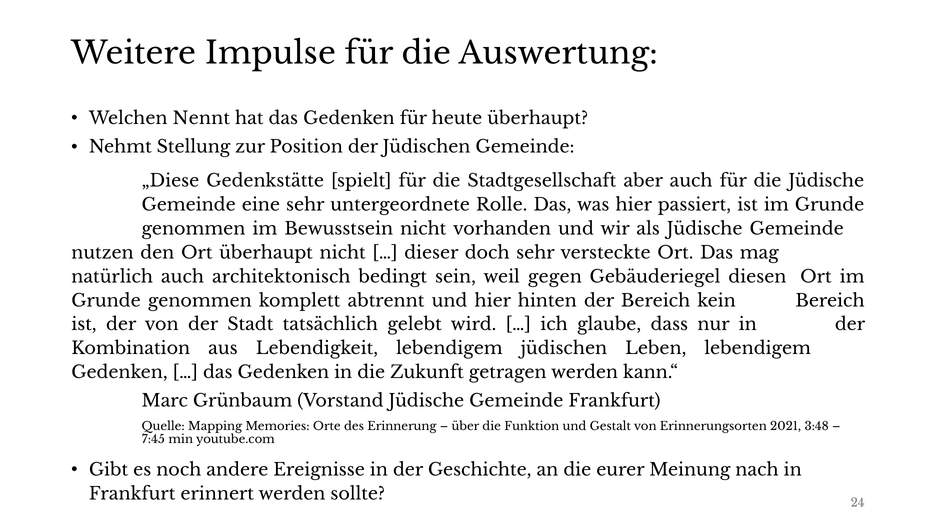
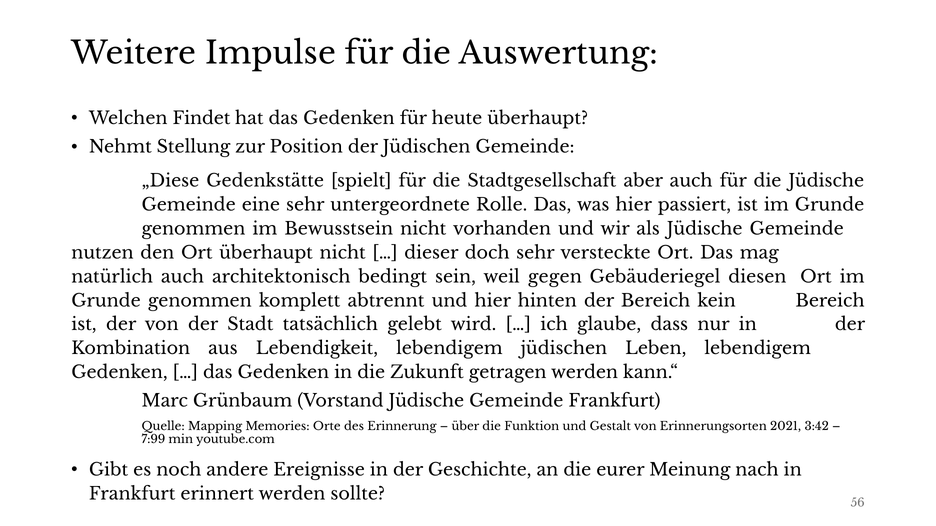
Nennt: Nennt -> Findet
3:48: 3:48 -> 3:42
7:45: 7:45 -> 7:99
24: 24 -> 56
